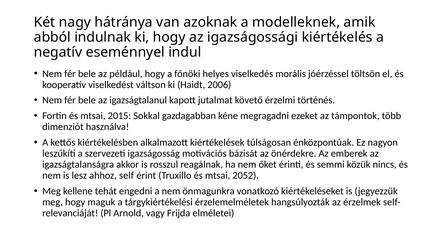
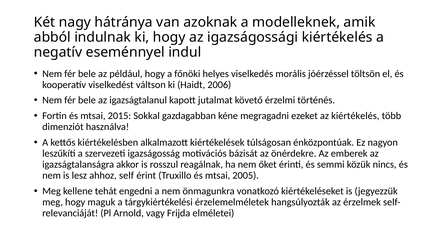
az támpontok: támpontok -> kiértékelés
2052: 2052 -> 2005
